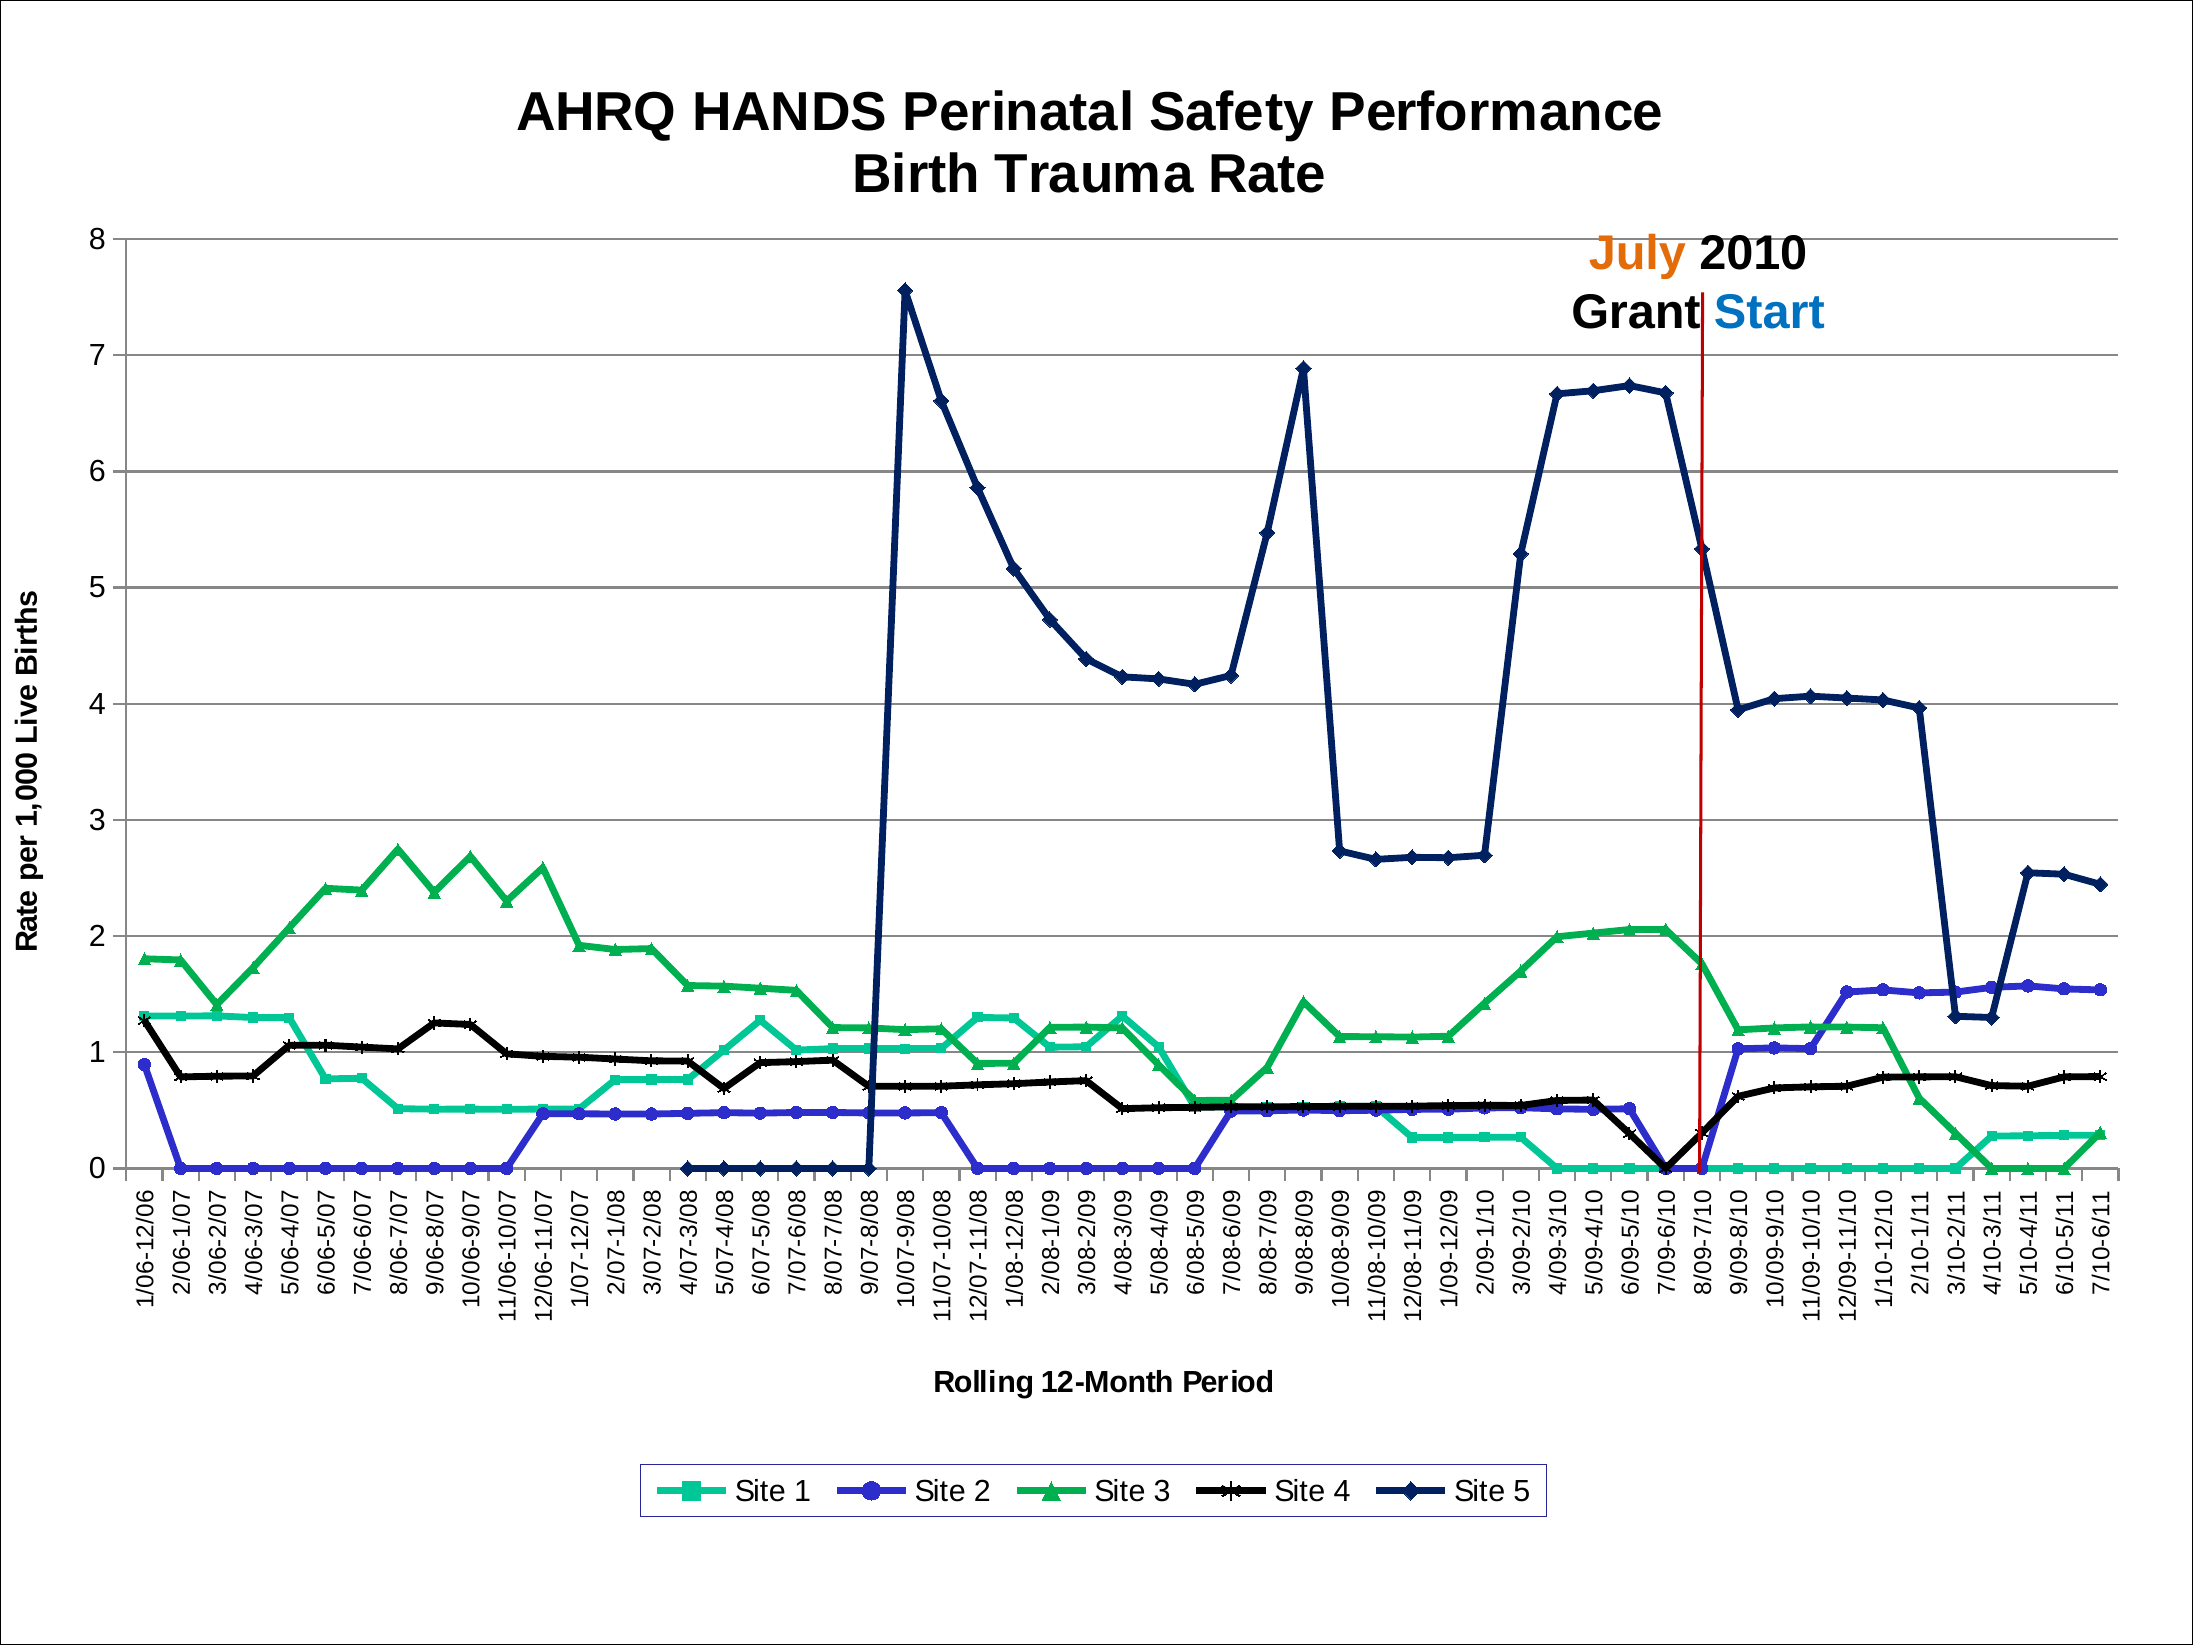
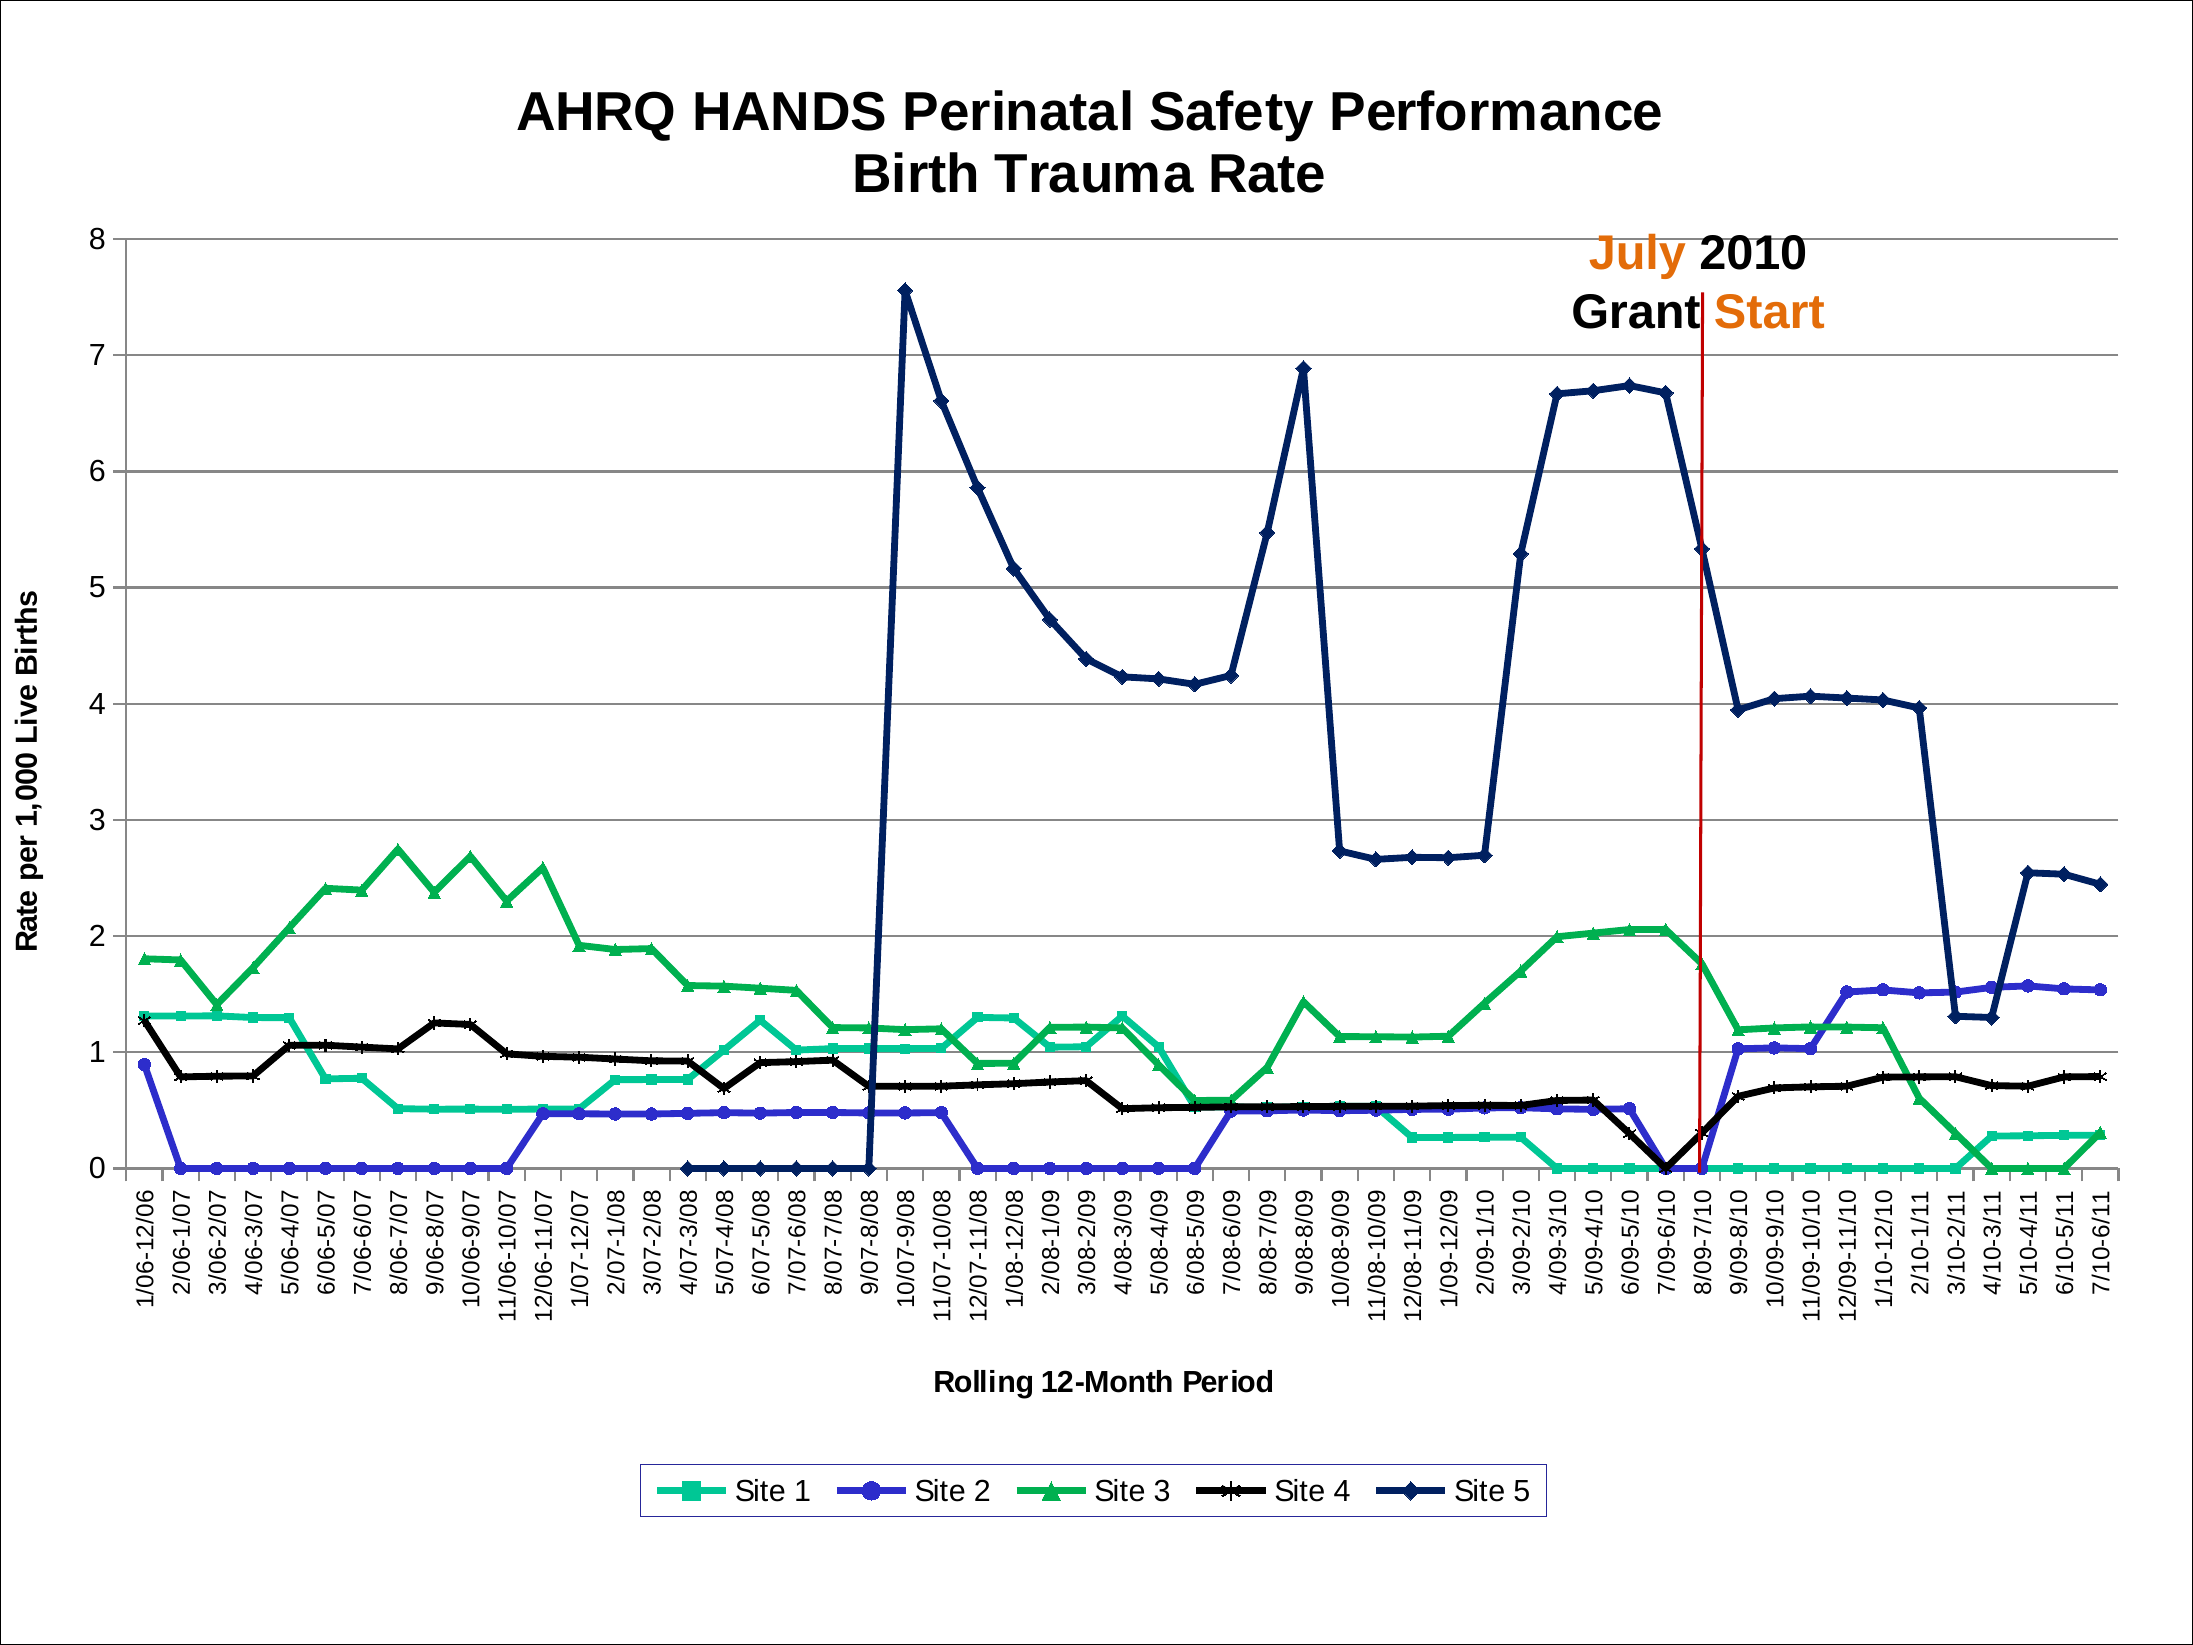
Start colour: blue -> orange
